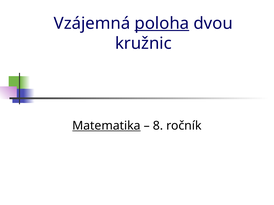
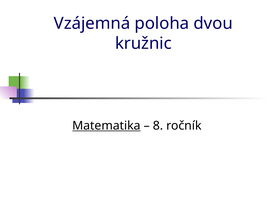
poloha underline: present -> none
